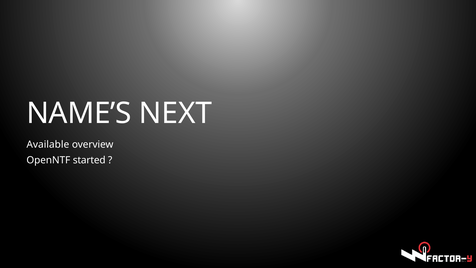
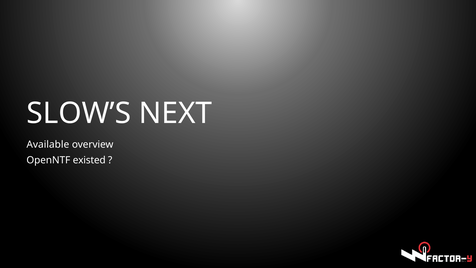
NAME’S: NAME’S -> SLOW’S
started: started -> existed
